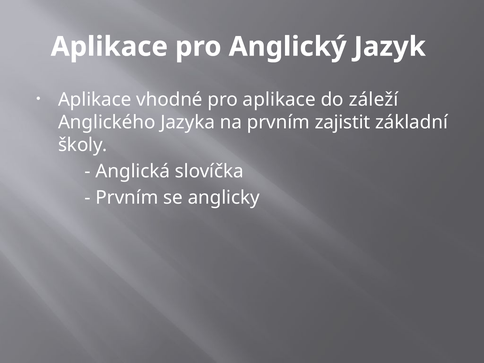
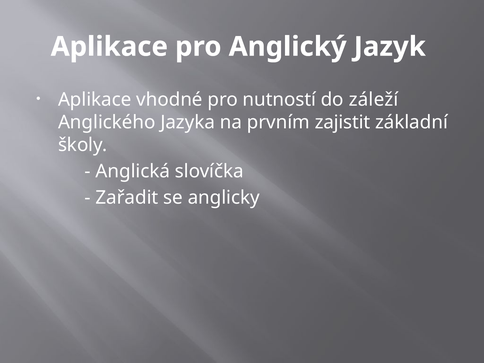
pro aplikace: aplikace -> nutností
Prvním at (127, 198): Prvním -> Zařadit
